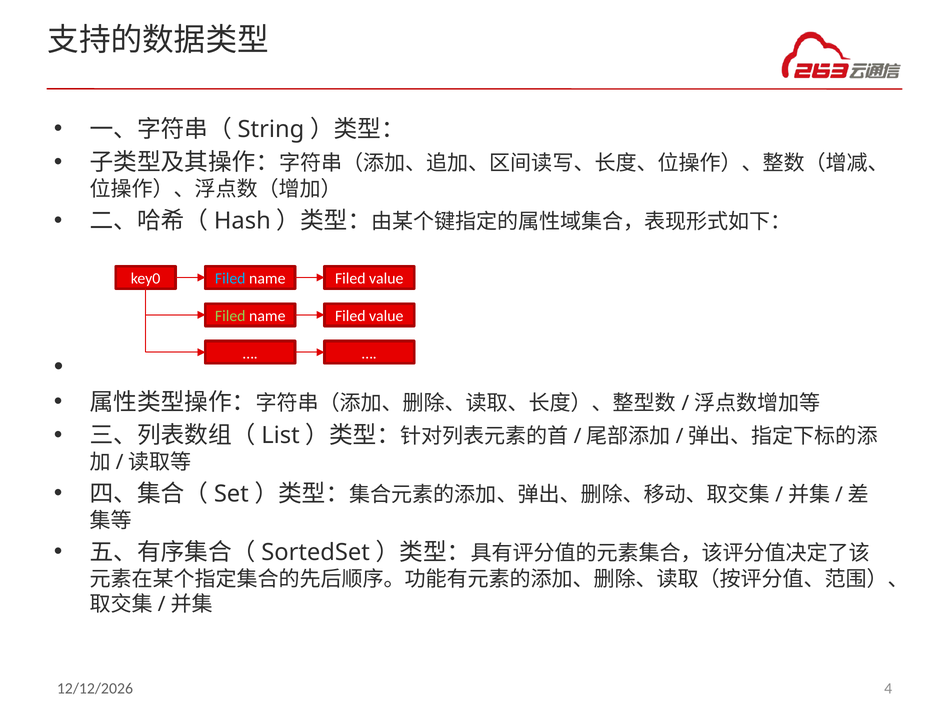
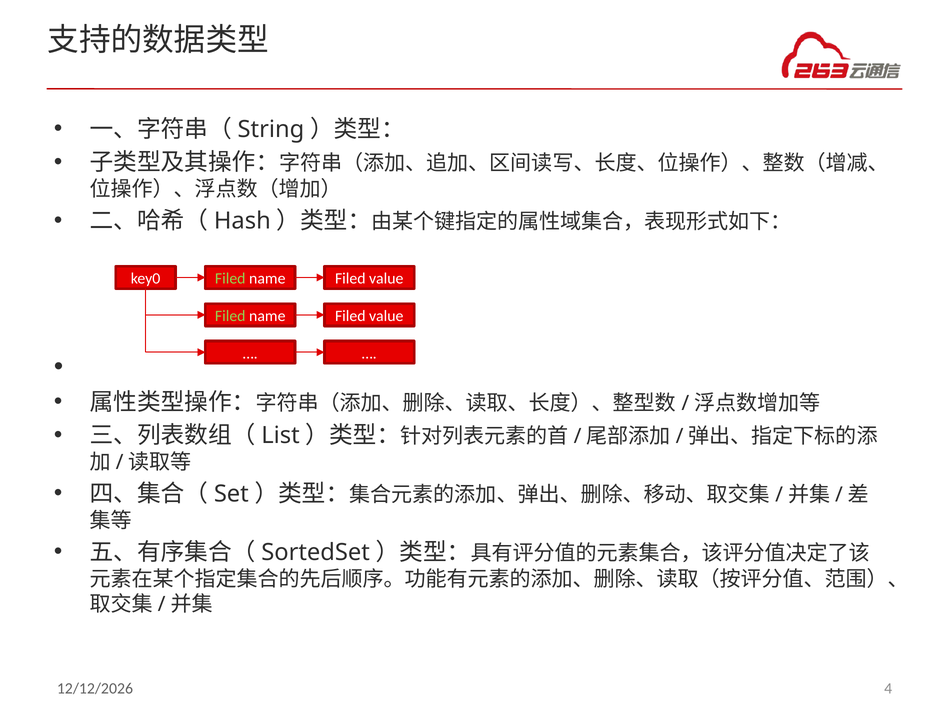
Filed at (230, 278) colour: light blue -> light green
